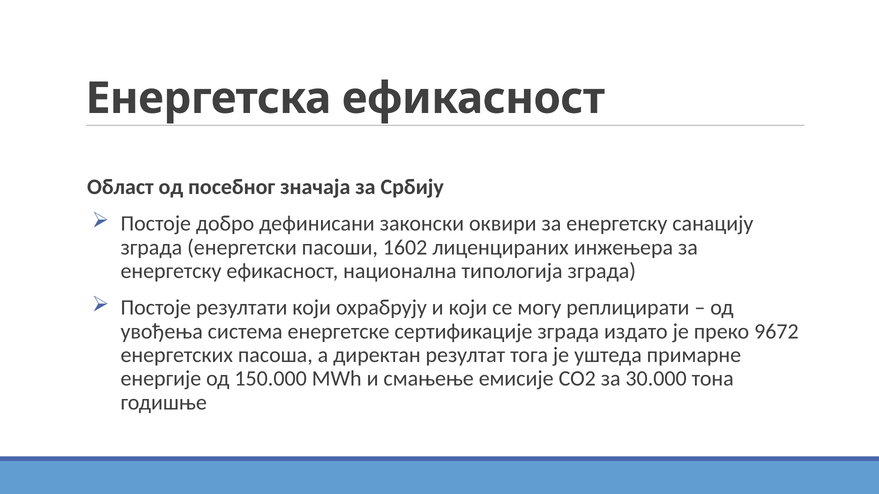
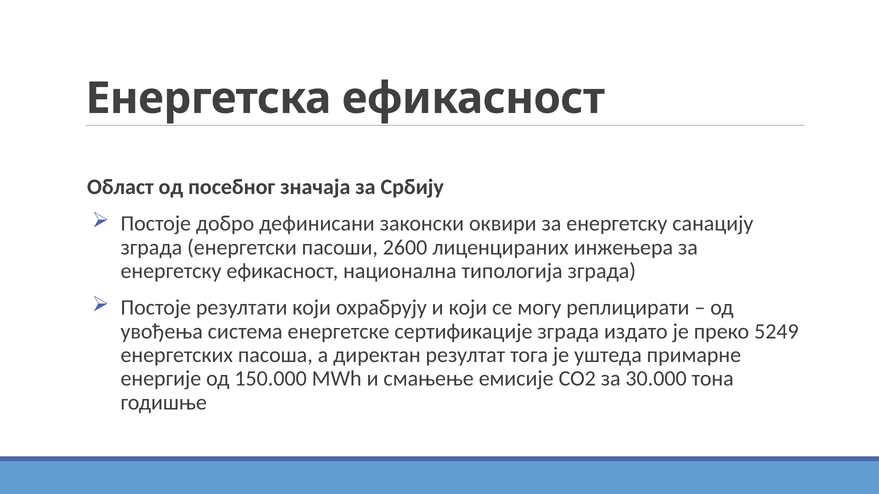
1602: 1602 -> 2600
9672: 9672 -> 5249
